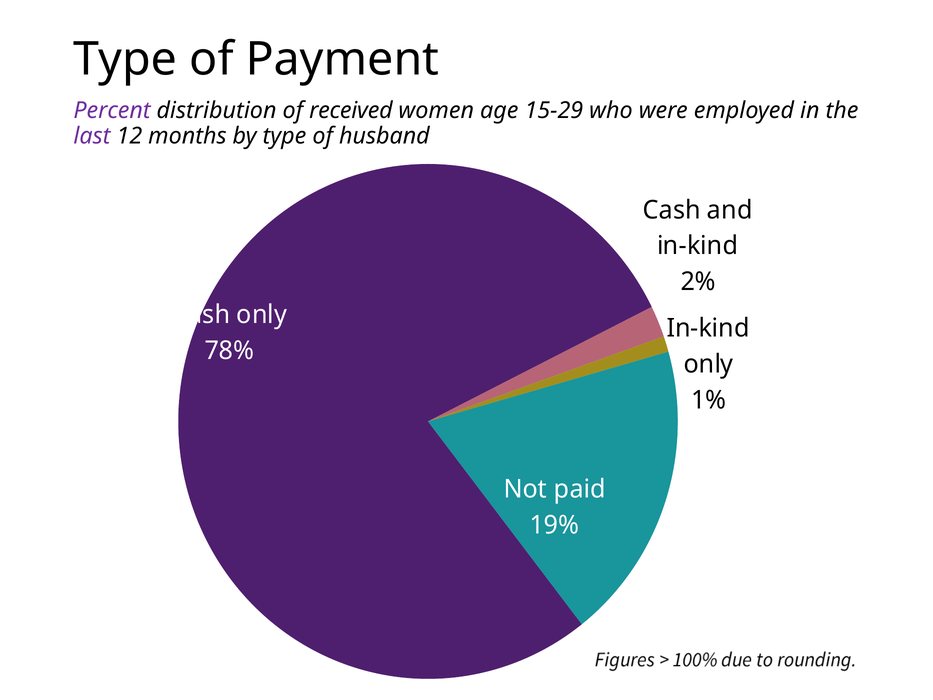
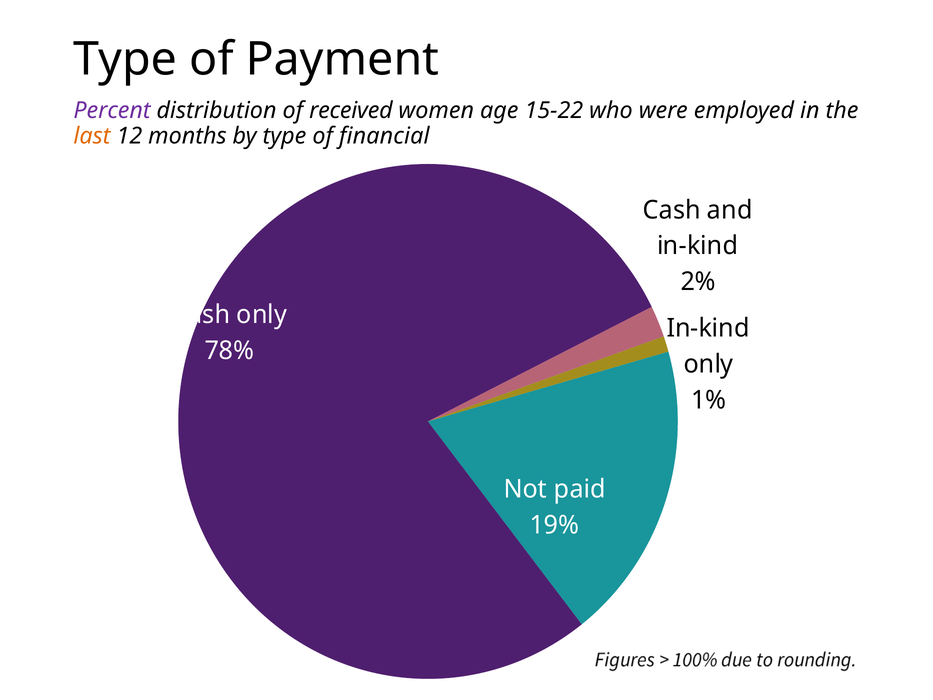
15-29: 15-29 -> 15-22
last colour: purple -> orange
husband: husband -> financial
